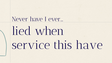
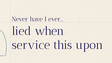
this have: have -> upon
